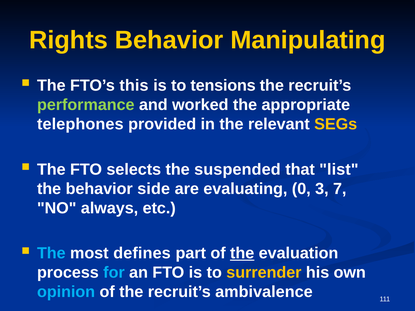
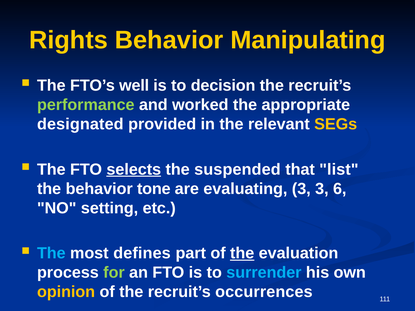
this: this -> well
tensions: tensions -> decision
telephones: telephones -> designated
selects underline: none -> present
side: side -> tone
evaluating 0: 0 -> 3
7: 7 -> 6
always: always -> setting
for colour: light blue -> light green
surrender colour: yellow -> light blue
opinion colour: light blue -> yellow
ambivalence: ambivalence -> occurrences
